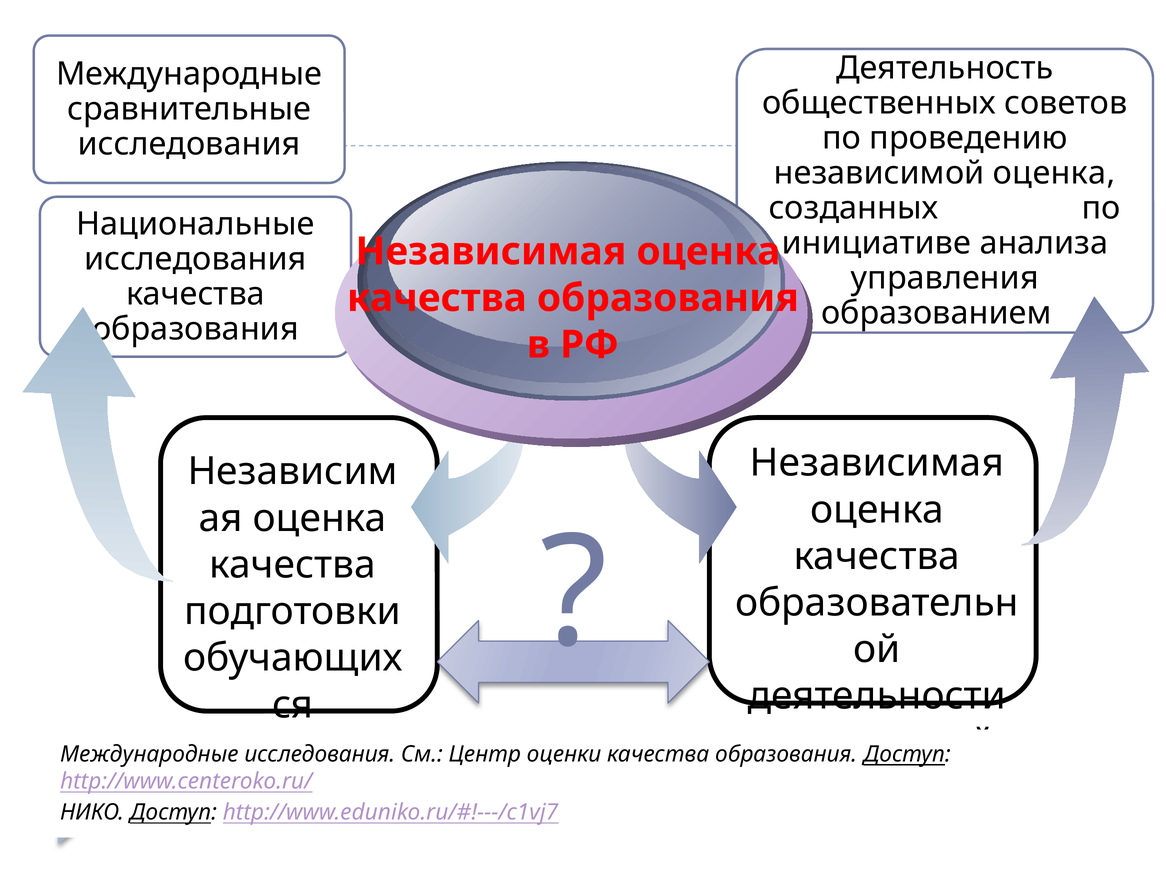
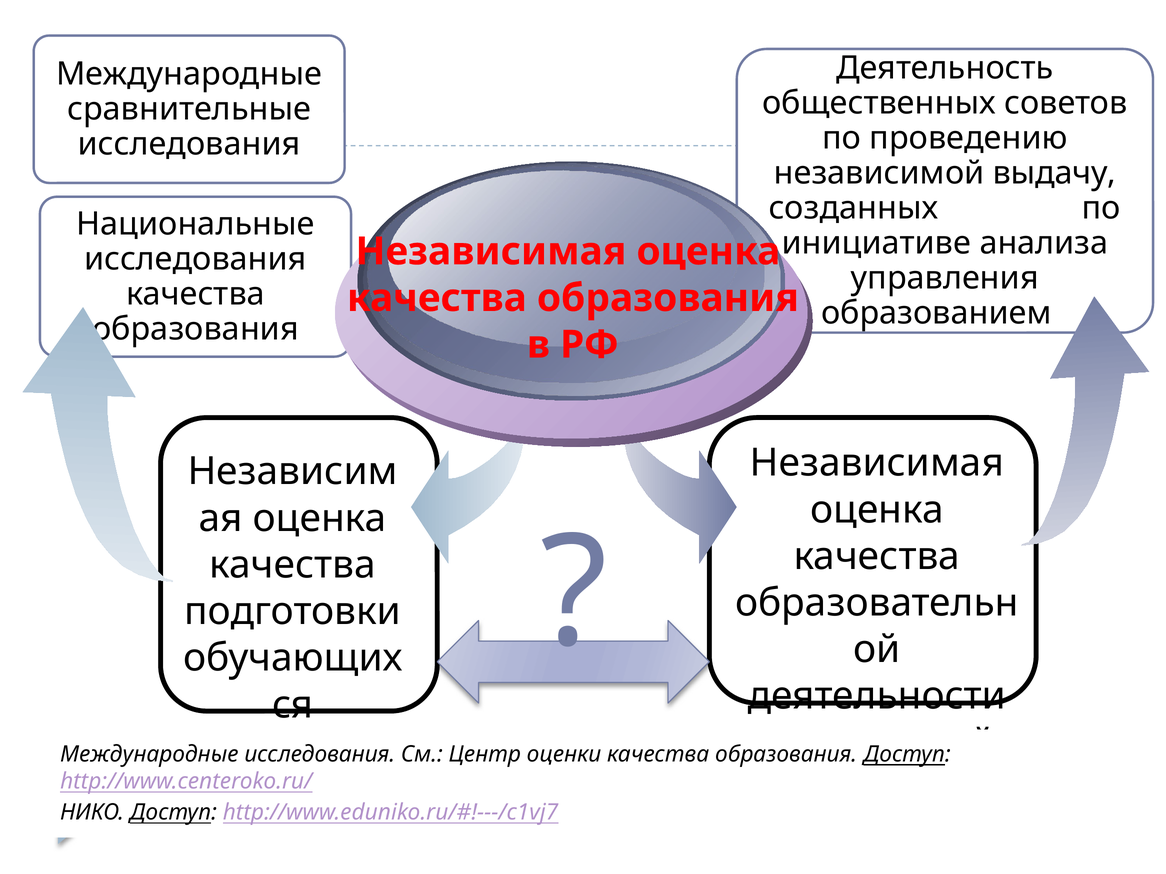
оценка at (1054, 173): оценка -> выдачу
